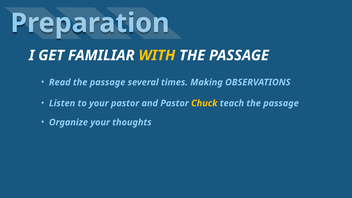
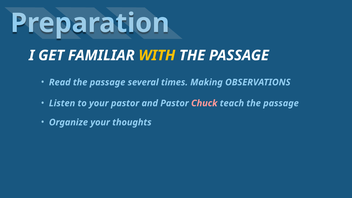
Chuck colour: yellow -> pink
